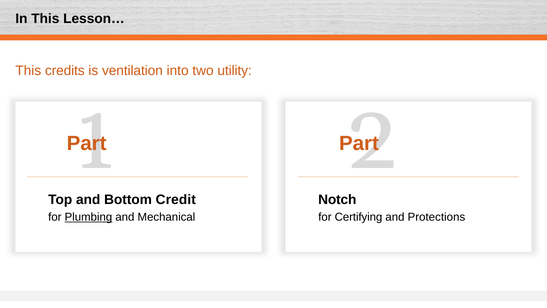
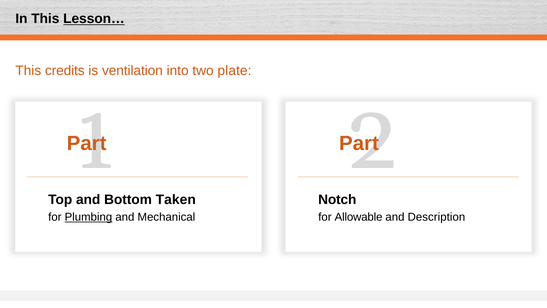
Lesson… underline: none -> present
utility: utility -> plate
Credit: Credit -> Taken
Certifying: Certifying -> Allowable
Protections: Protections -> Description
